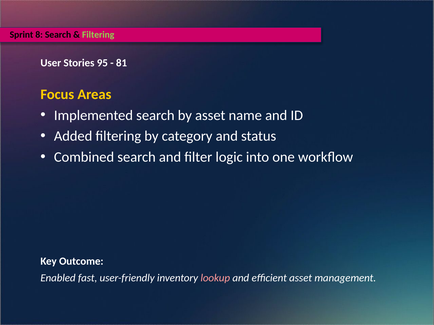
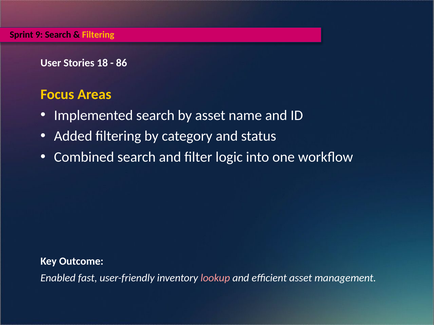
8: 8 -> 9
Filtering at (98, 35) colour: light green -> yellow
95: 95 -> 18
81: 81 -> 86
